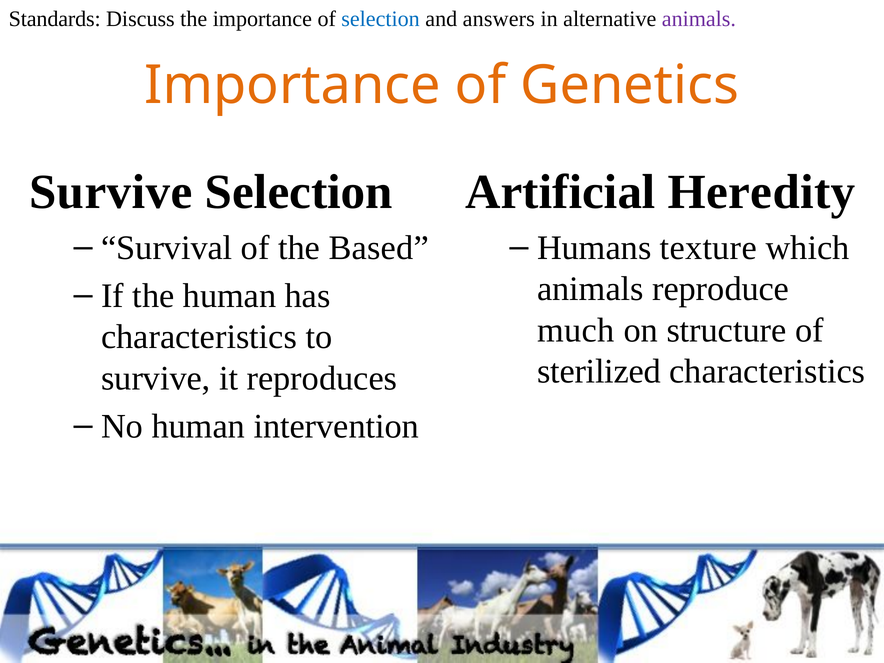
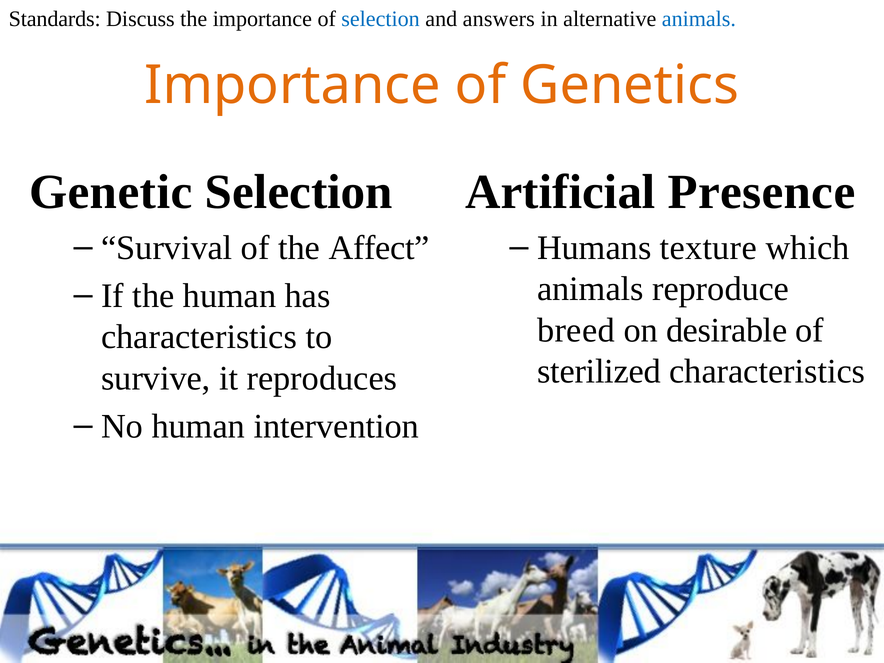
animals at (699, 19) colour: purple -> blue
Survive at (111, 192): Survive -> Genetic
Heredity: Heredity -> Presence
Based: Based -> Affect
much: much -> breed
structure: structure -> desirable
